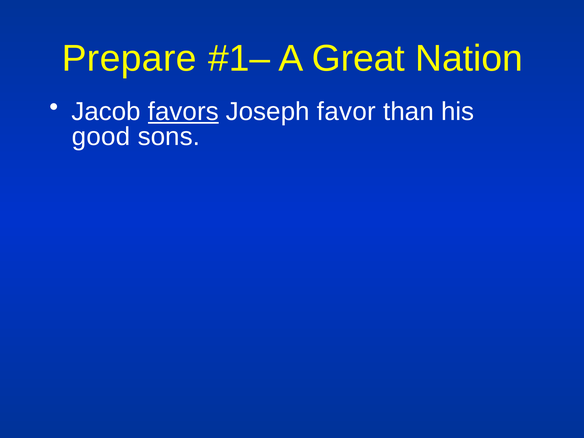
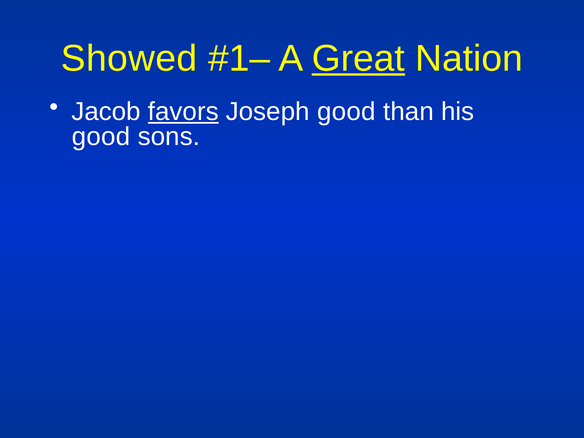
Prepare: Prepare -> Showed
Great underline: none -> present
Joseph favor: favor -> good
